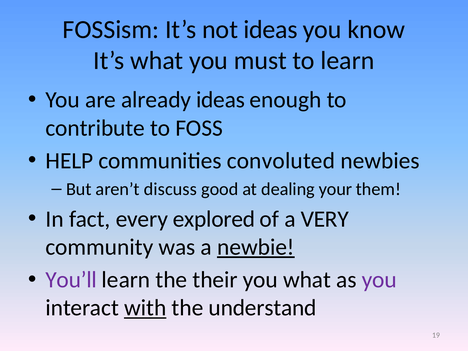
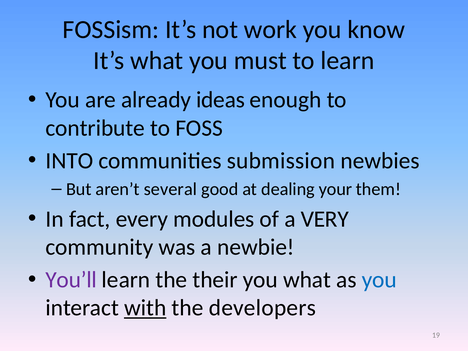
not ideas: ideas -> work
HELP: HELP -> INTO
convoluted: convoluted -> submission
discuss: discuss -> several
explored: explored -> modules
newbie underline: present -> none
you at (379, 280) colour: purple -> blue
understand: understand -> developers
